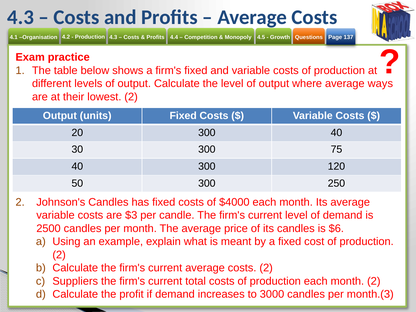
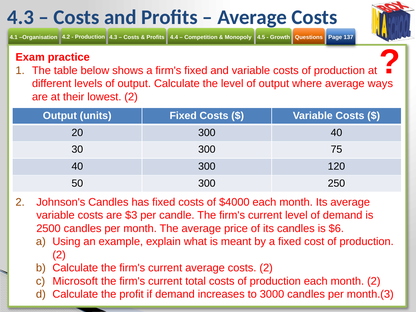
Suppliers: Suppliers -> Microsoft
